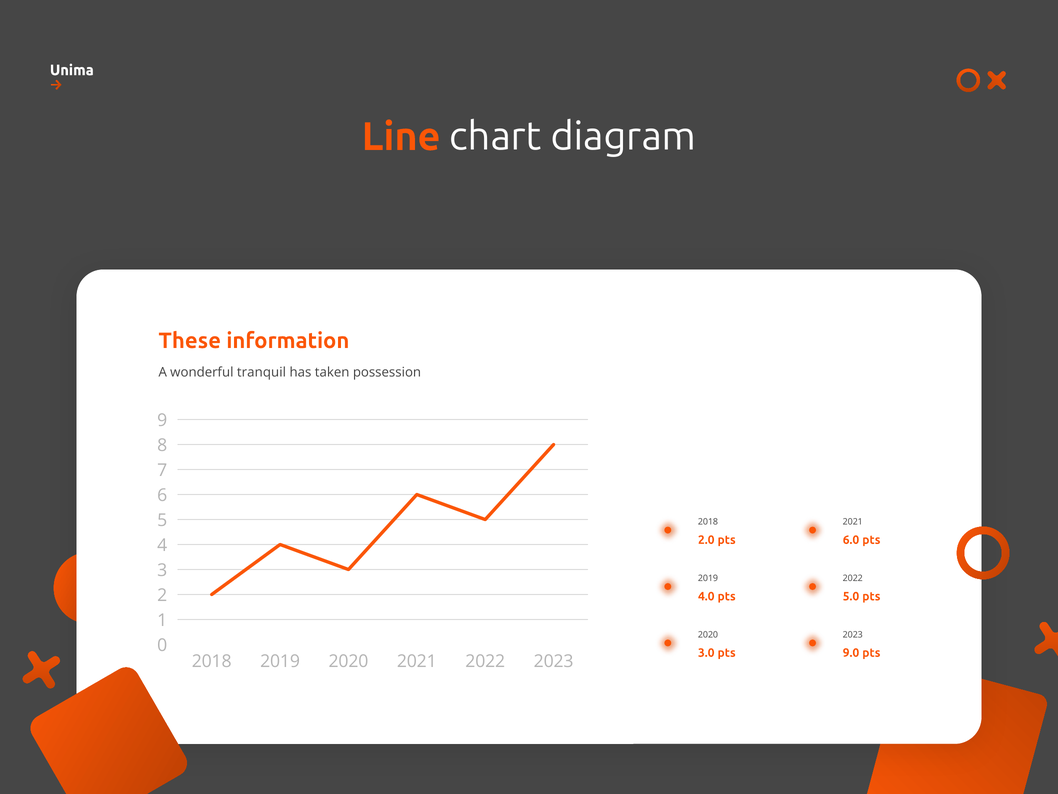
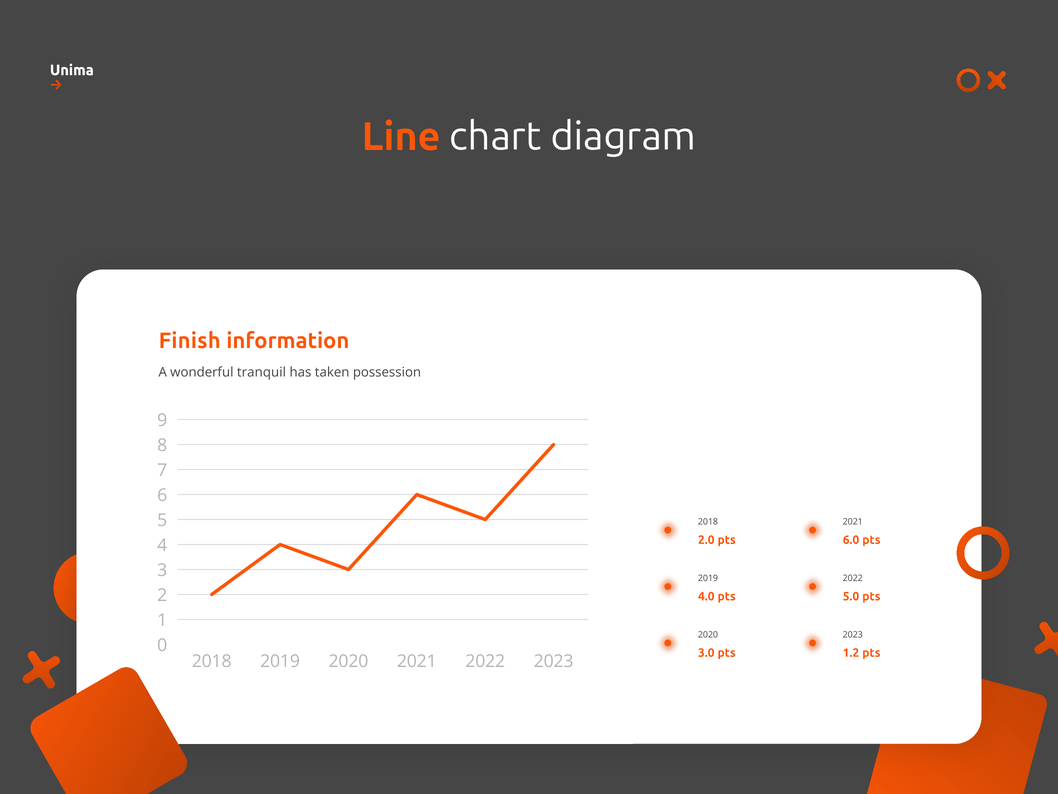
These: These -> Finish
9.0: 9.0 -> 1.2
